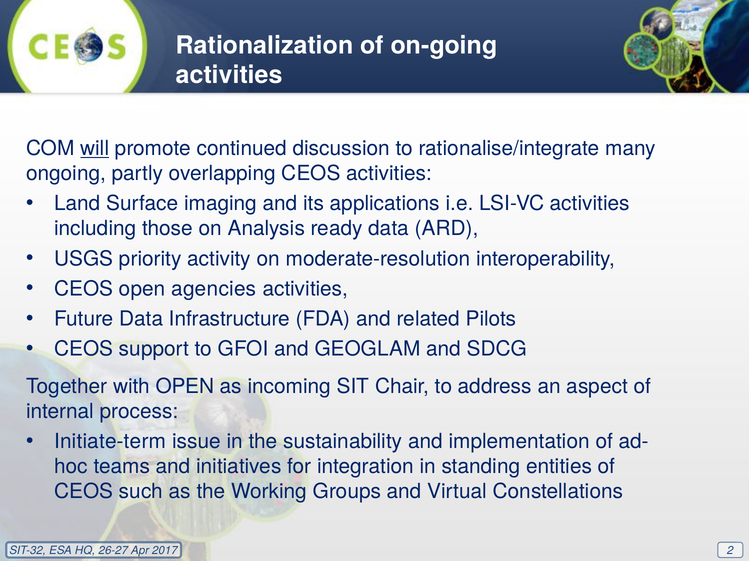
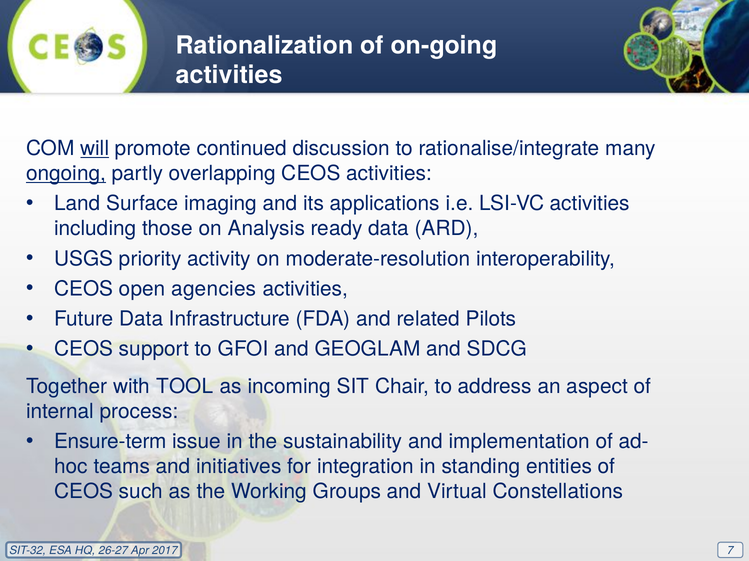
ongoing underline: none -> present
with OPEN: OPEN -> TOOL
Initiate-term: Initiate-term -> Ensure-term
2: 2 -> 7
